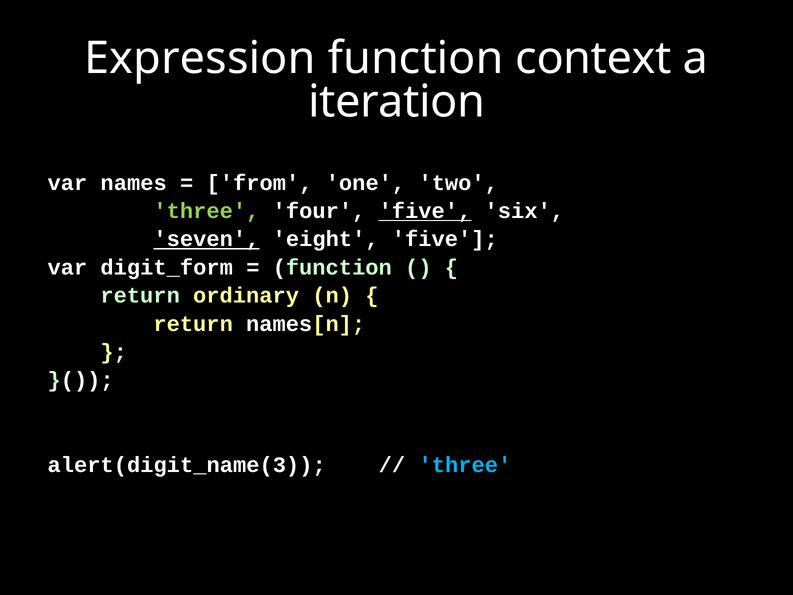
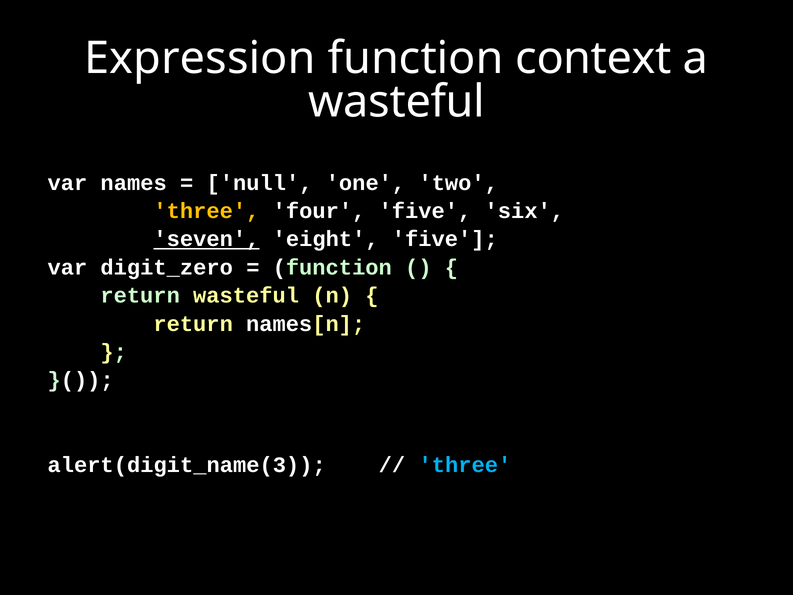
iteration at (397, 102): iteration -> wasteful
from: from -> null
three at (206, 211) colour: light green -> yellow
five at (425, 211) underline: present -> none
digit_form: digit_form -> digit_zero
return ordinary: ordinary -> wasteful
